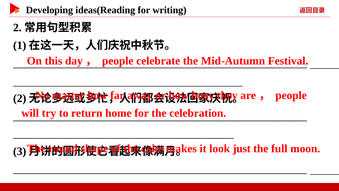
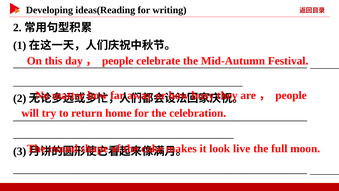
just: just -> live
